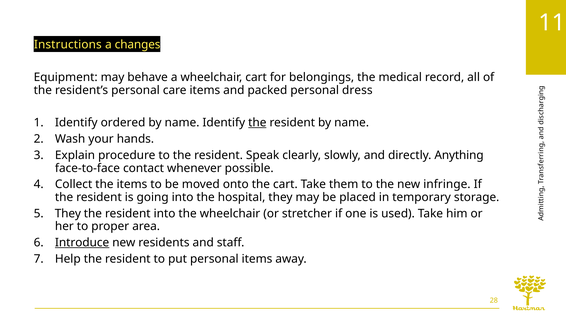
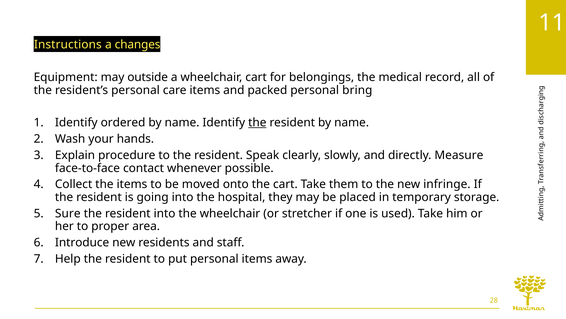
behave: behave -> outside
dress: dress -> bring
Anything: Anything -> Measure
They at (68, 213): They -> Sure
Introduce underline: present -> none
